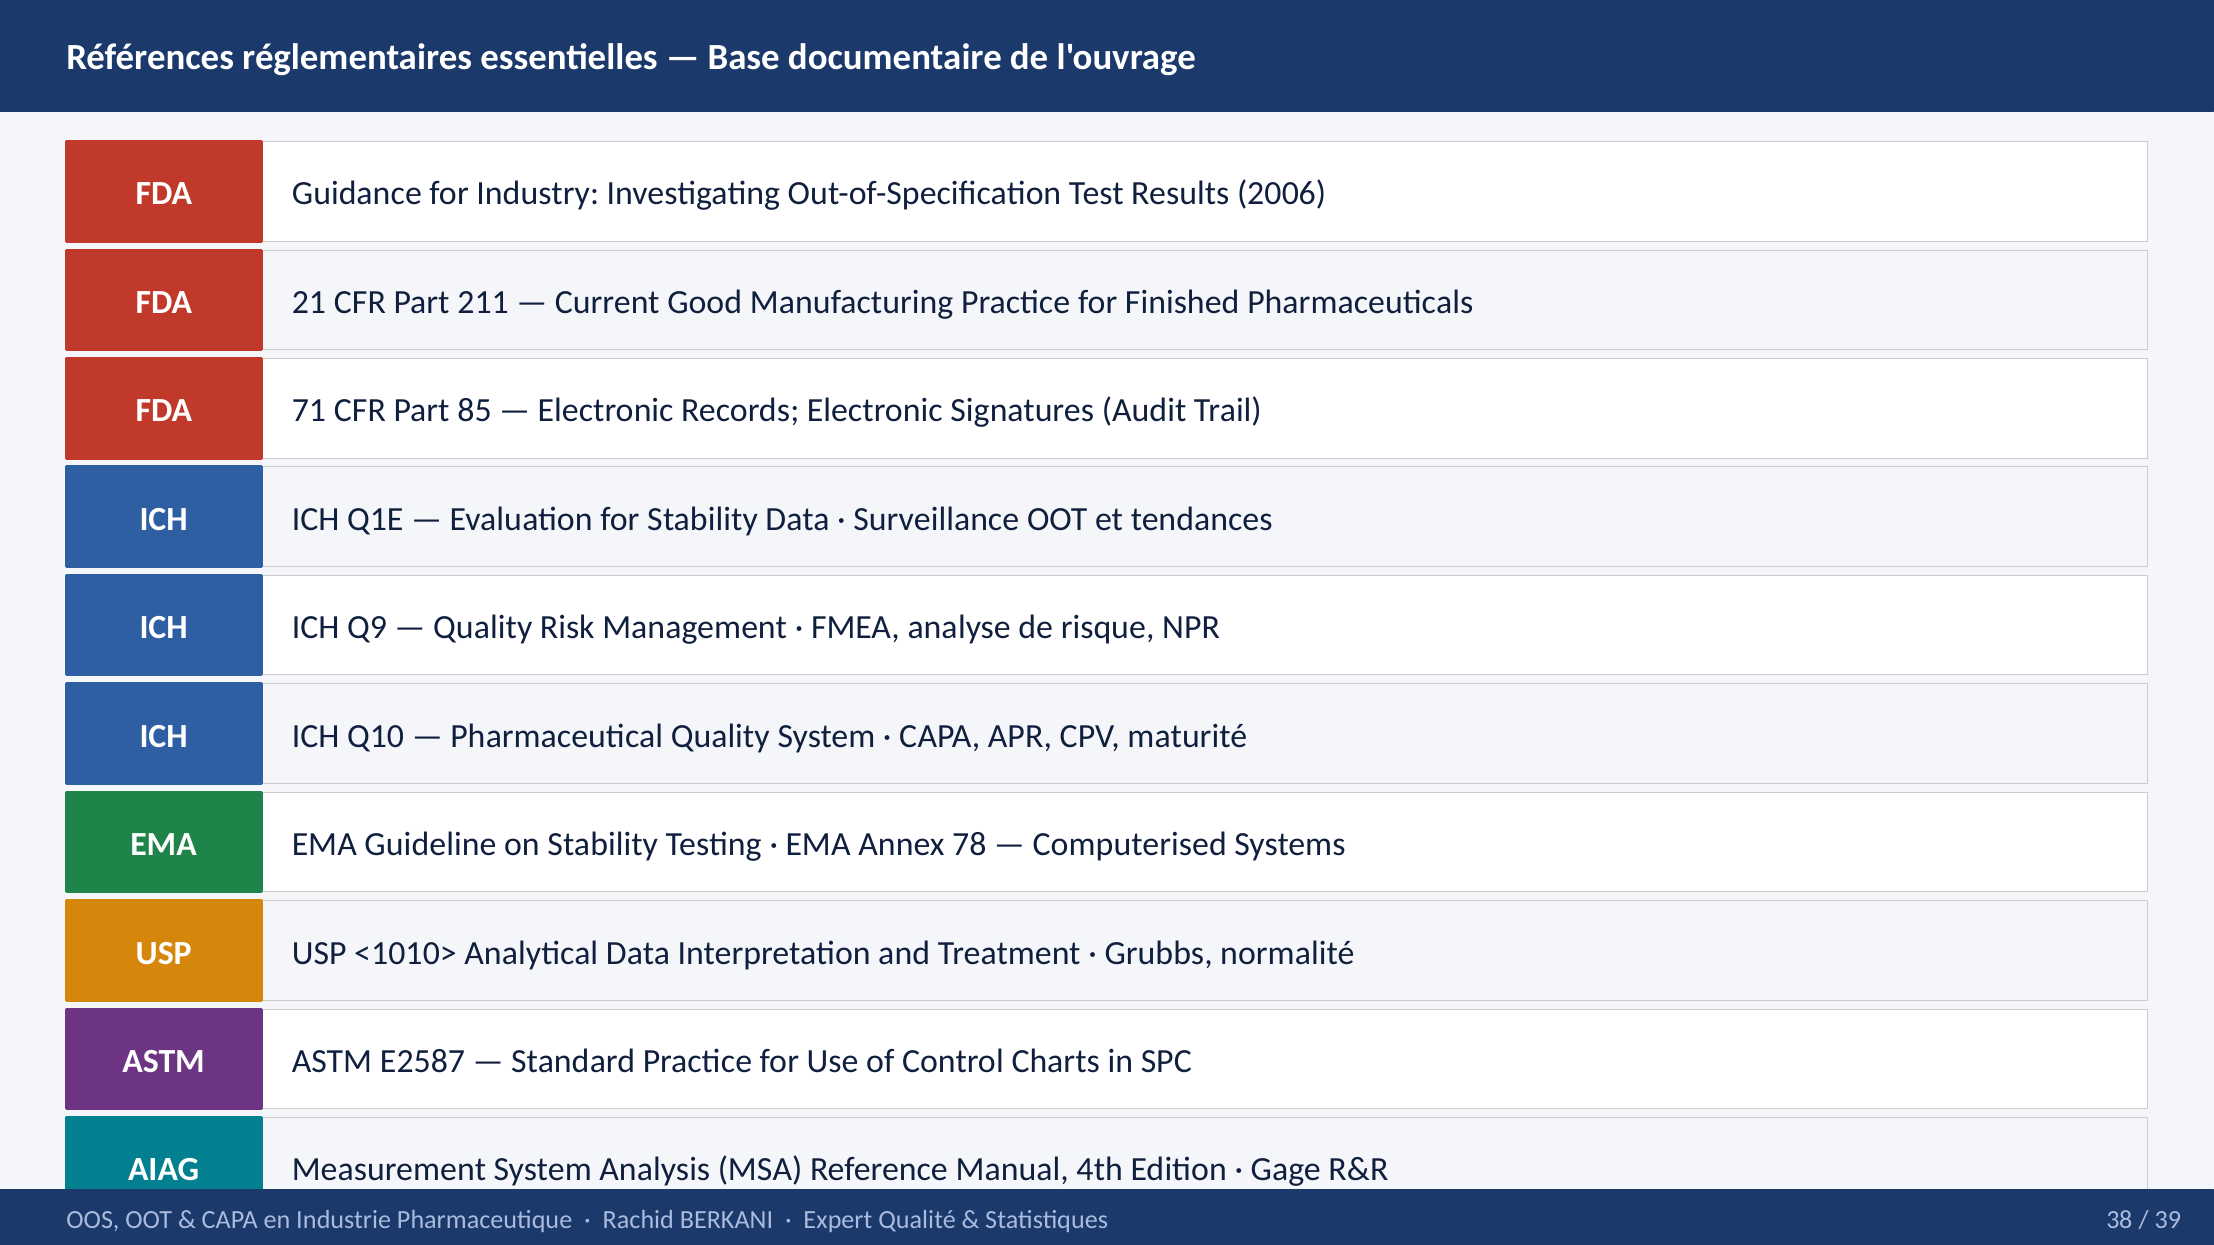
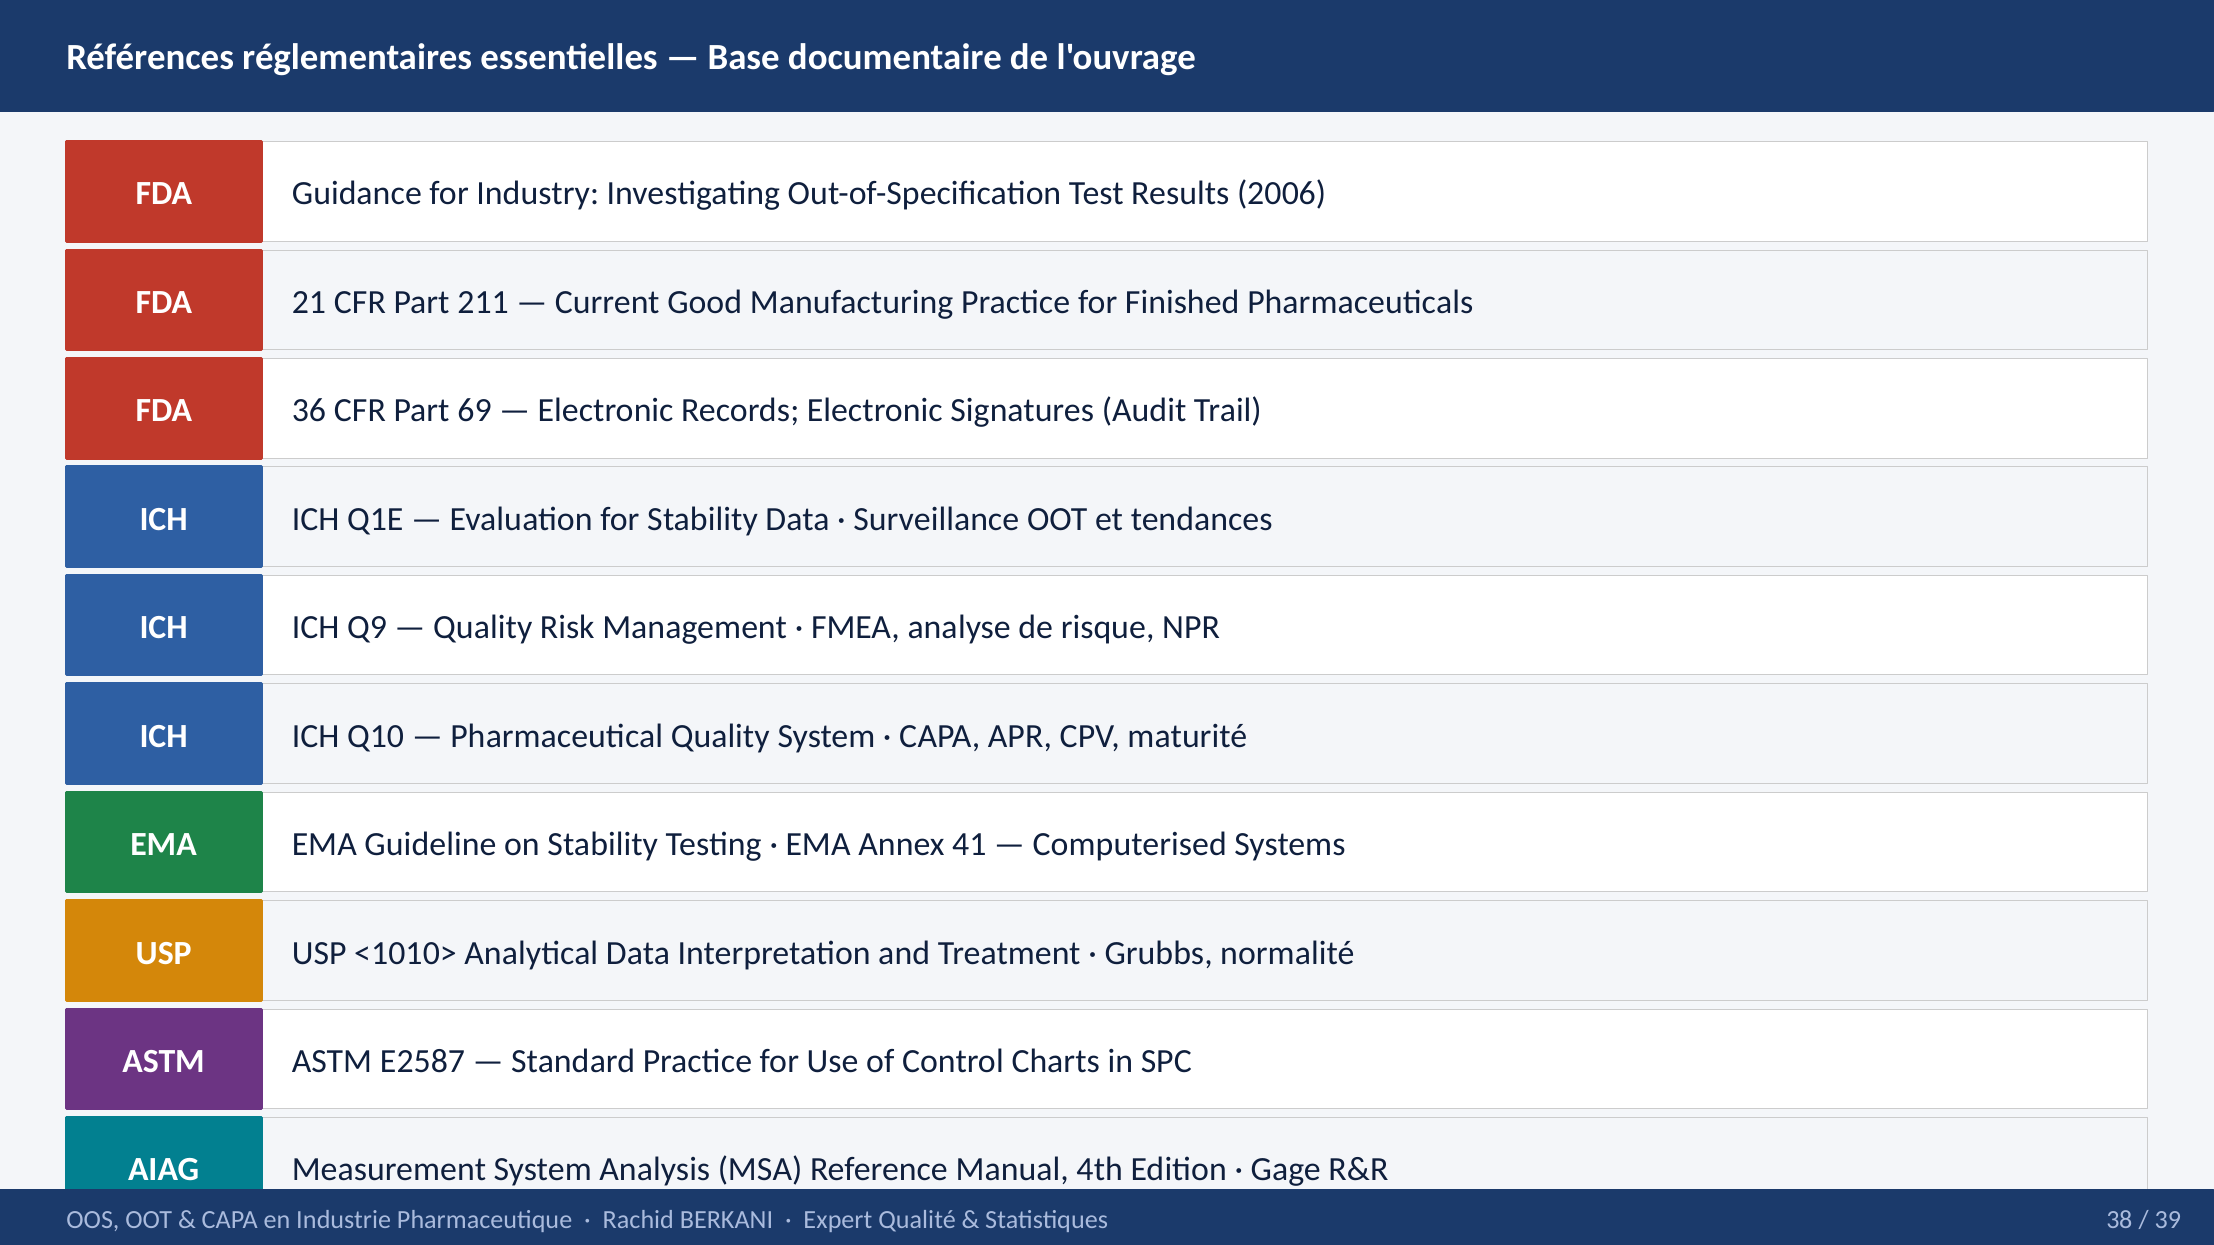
71: 71 -> 36
85: 85 -> 69
78: 78 -> 41
